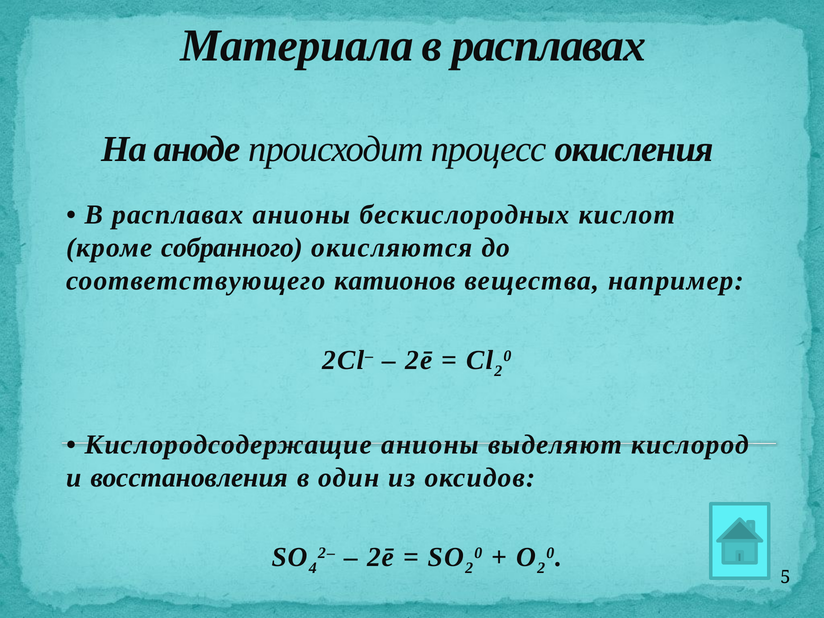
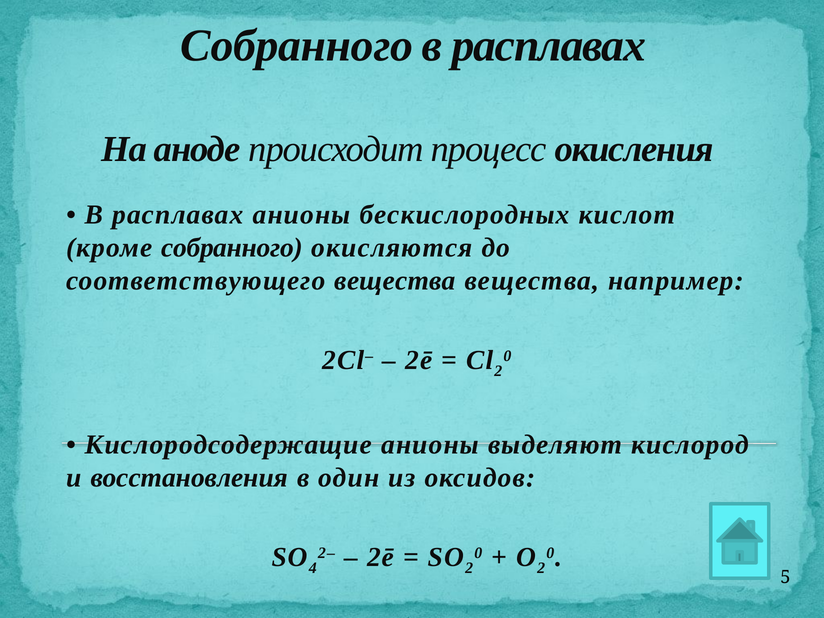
Материала at (297, 46): Материала -> Собранного
соответствующего катионов: катионов -> вещества
